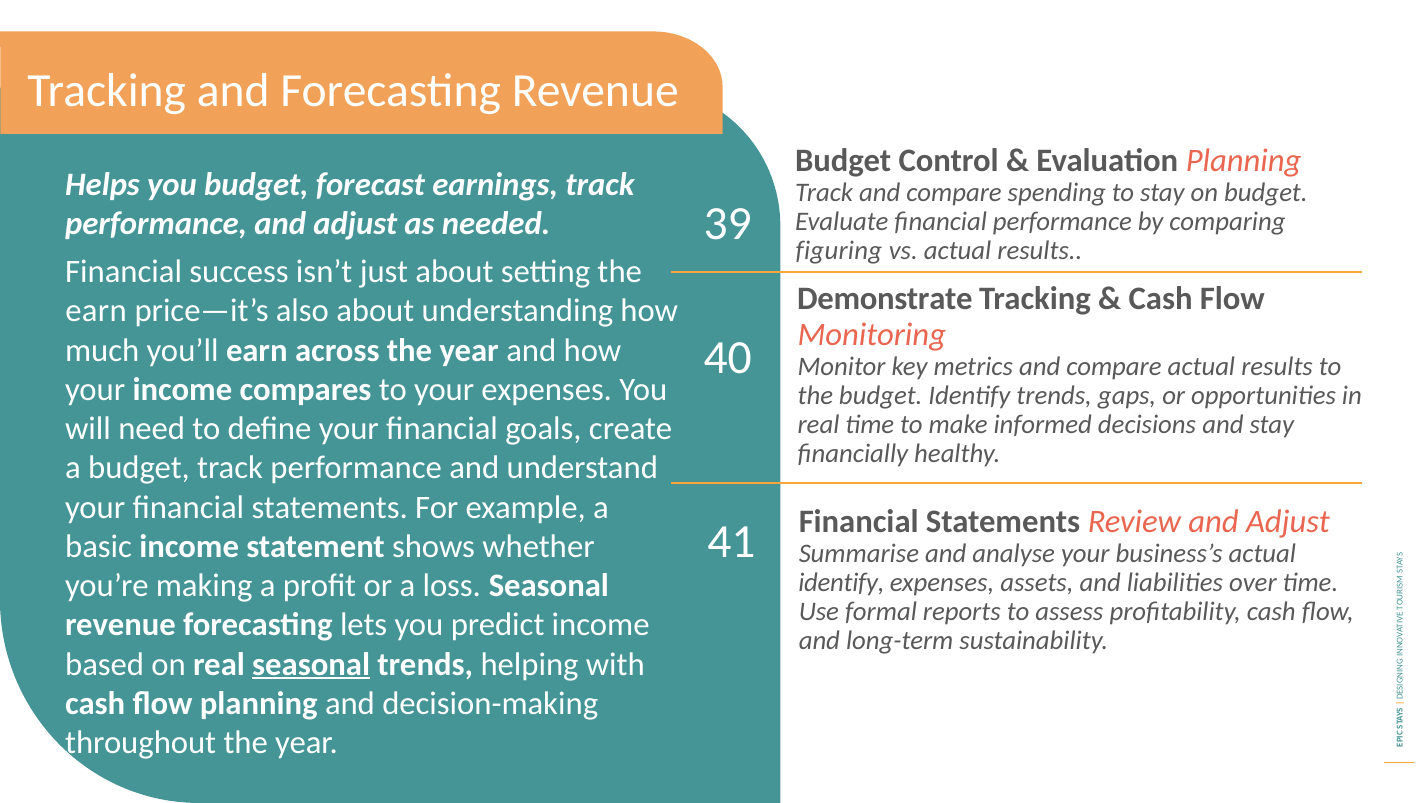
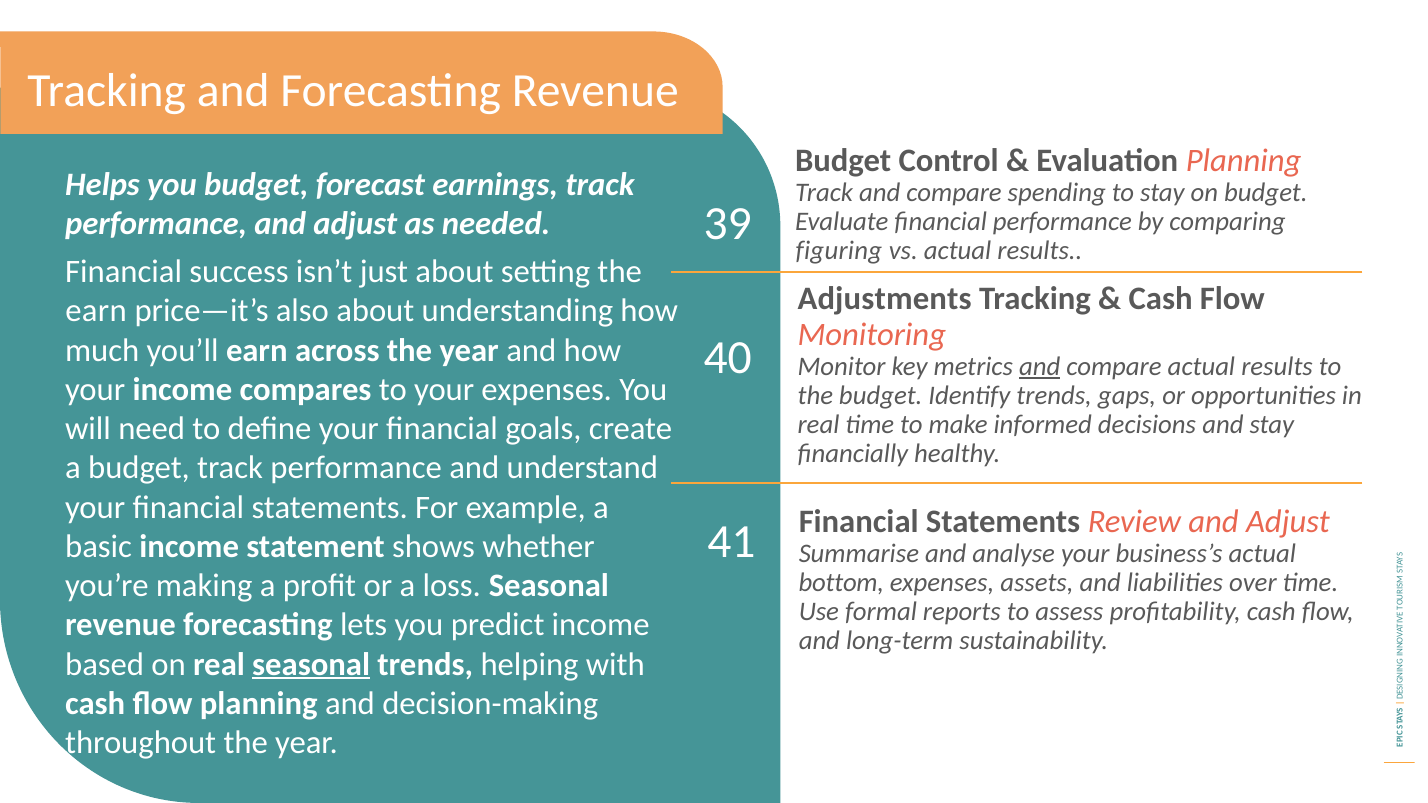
Demonstrate: Demonstrate -> Adjustments
and at (1040, 367) underline: none -> present
identify at (841, 583): identify -> bottom
